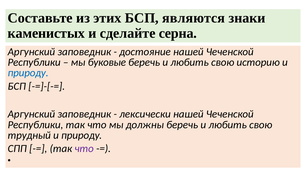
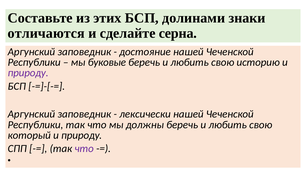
являются: являются -> долинами
каменистых: каменистых -> отличаются
природу at (28, 73) colour: blue -> purple
трудный: трудный -> который
